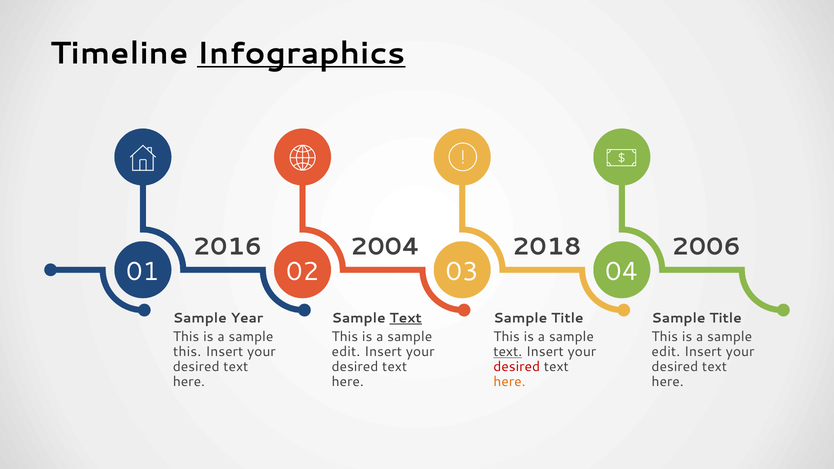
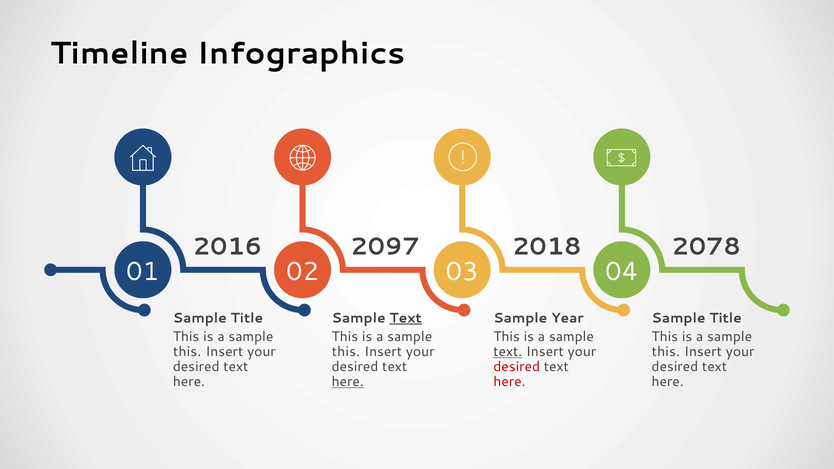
Infographics underline: present -> none
2004: 2004 -> 2097
2006: 2006 -> 2078
Year at (247, 318): Year -> Title
Title at (567, 318): Title -> Year
edit at (346, 352): edit -> this
edit at (666, 352): edit -> this
here at (348, 382) underline: none -> present
here at (509, 382) colour: orange -> red
